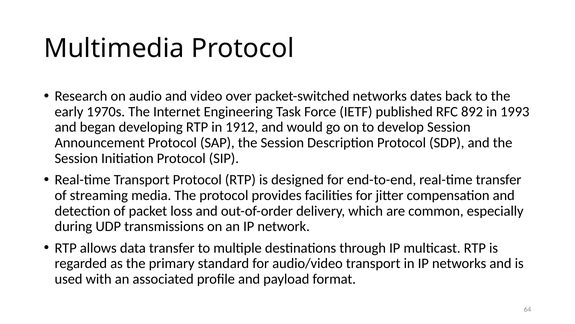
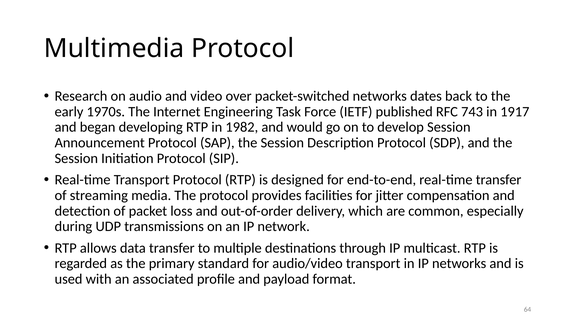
892: 892 -> 743
1993: 1993 -> 1917
1912: 1912 -> 1982
